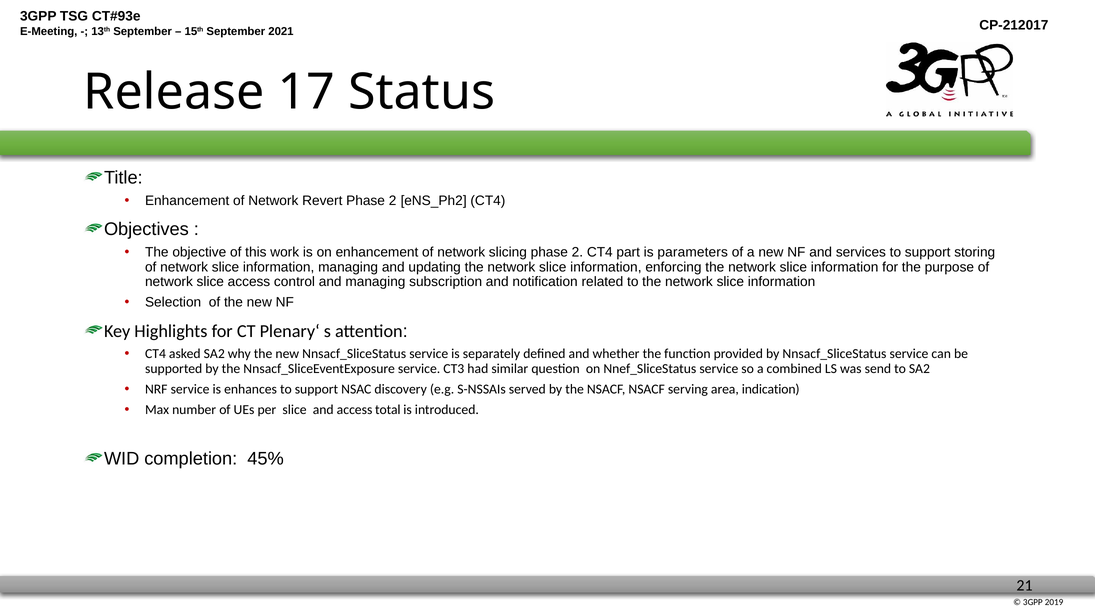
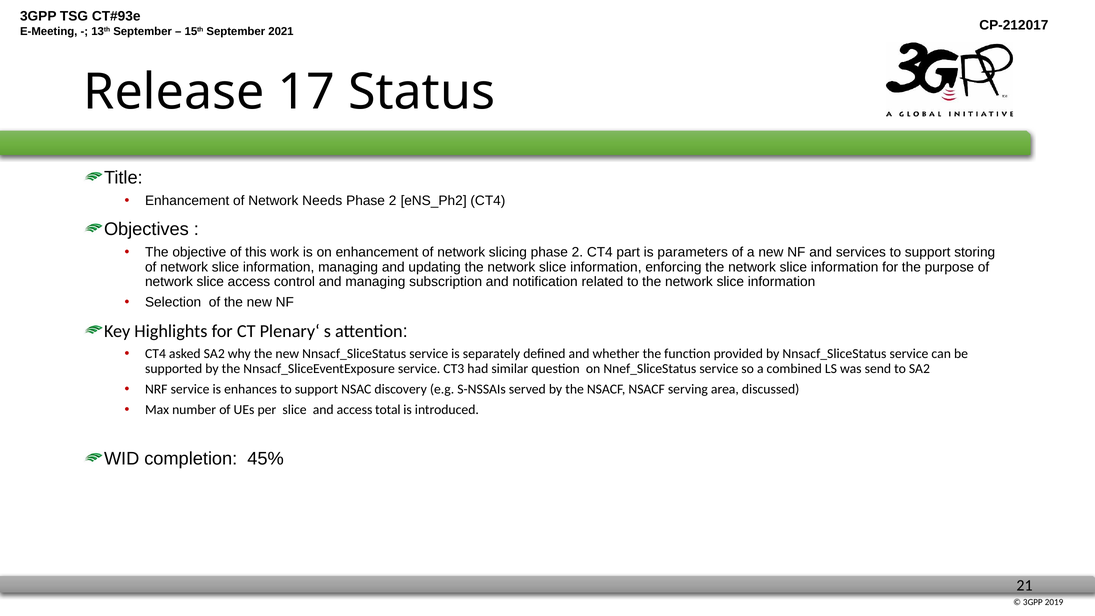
Revert: Revert -> Needs
indication: indication -> discussed
